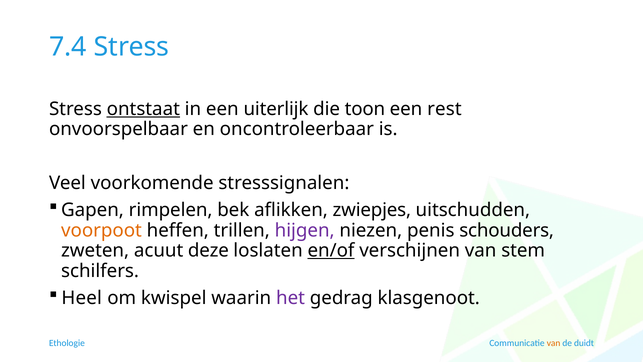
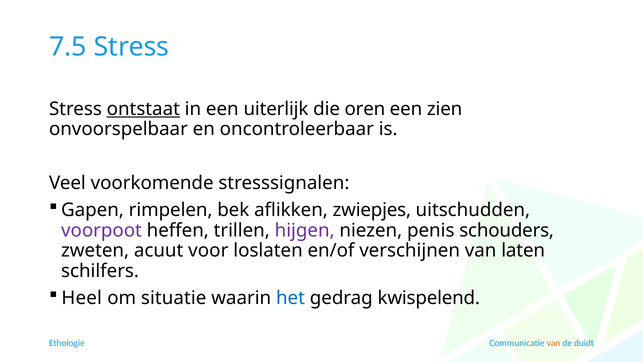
7.4: 7.4 -> 7.5
toon: toon -> oren
rest: rest -> zien
voorpoot colour: orange -> purple
deze: deze -> voor
en/of underline: present -> none
stem: stem -> laten
kwispel: kwispel -> situatie
het colour: purple -> blue
klasgenoot: klasgenoot -> kwispelend
